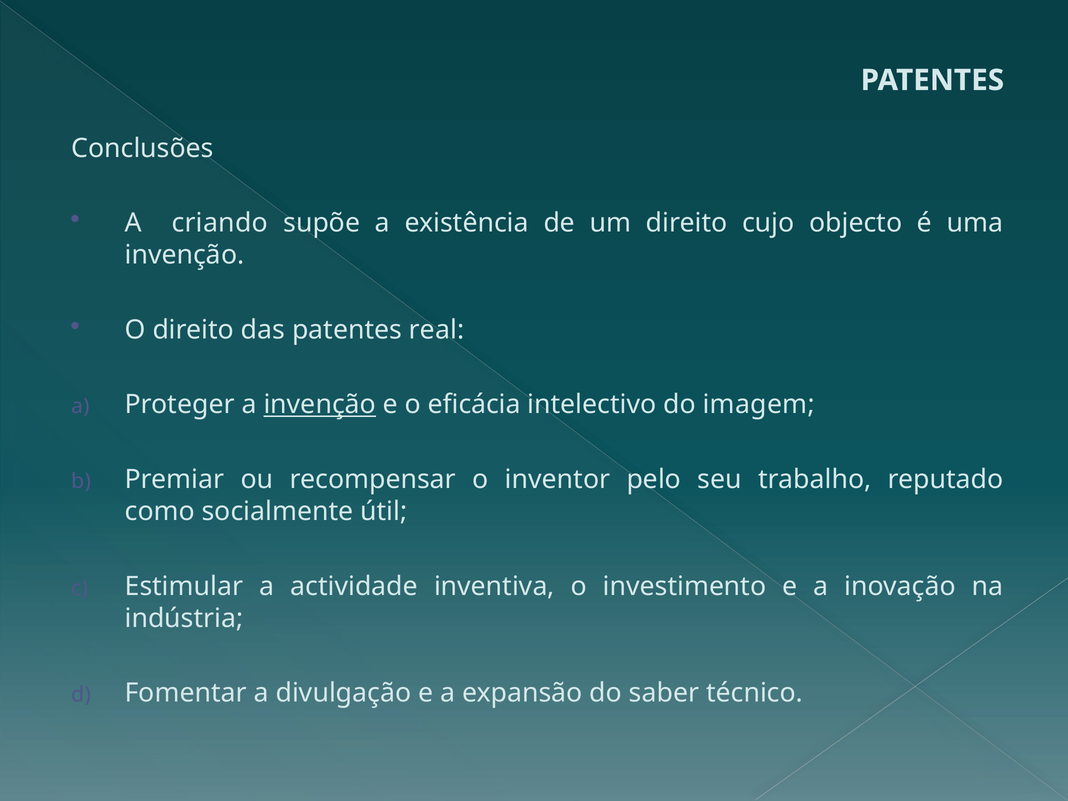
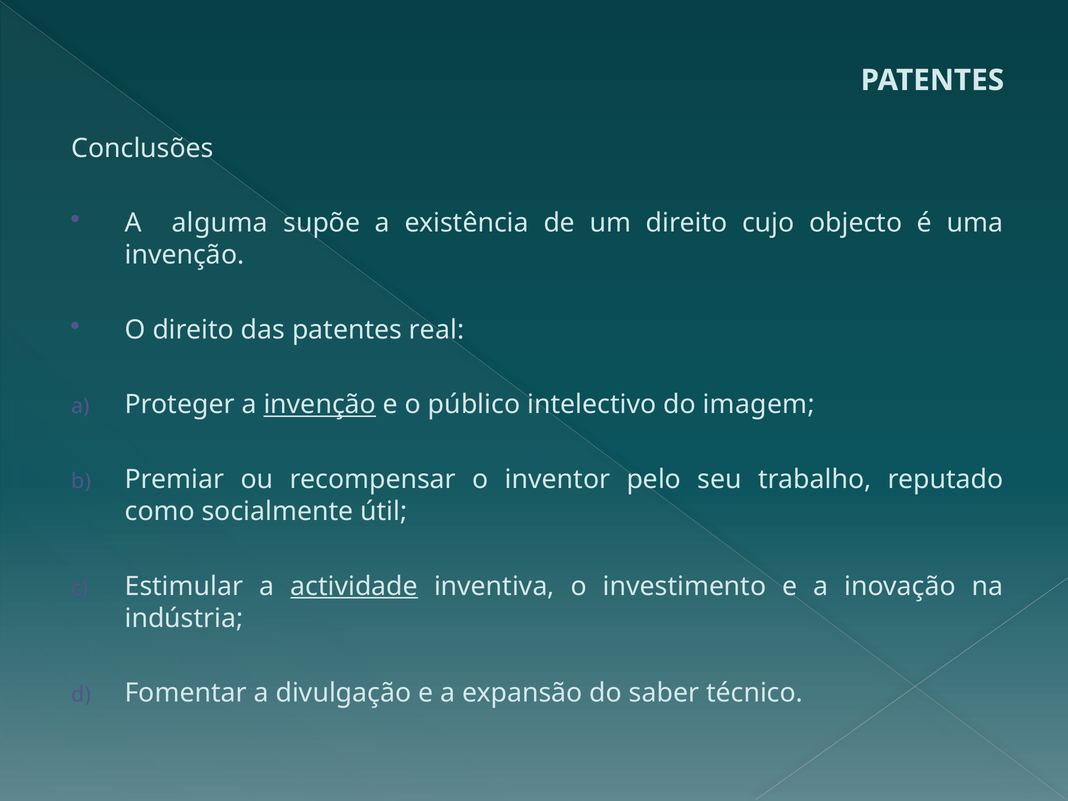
criando: criando -> alguma
eficácia: eficácia -> público
actividade underline: none -> present
